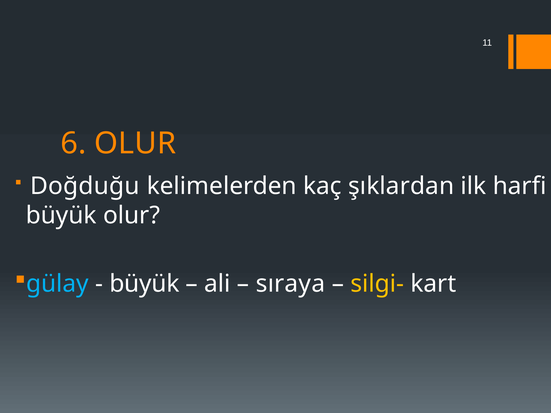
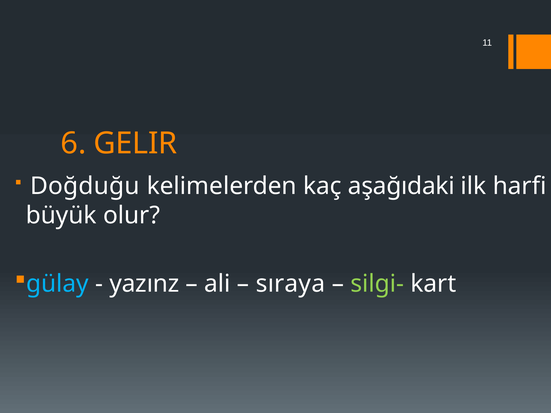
6 OLUR: OLUR -> GELIR
şıklardan: şıklardan -> aşağıdaki
büyük at (144, 284): büyük -> yazınz
silgi- colour: yellow -> light green
